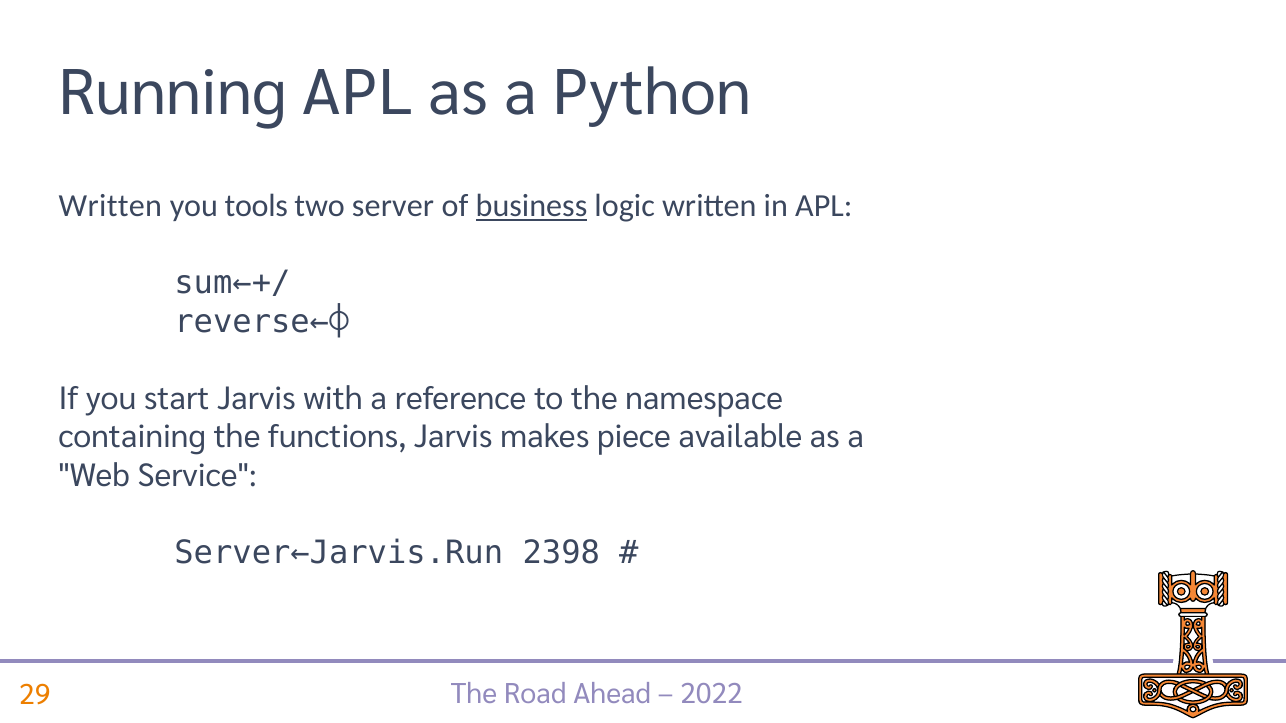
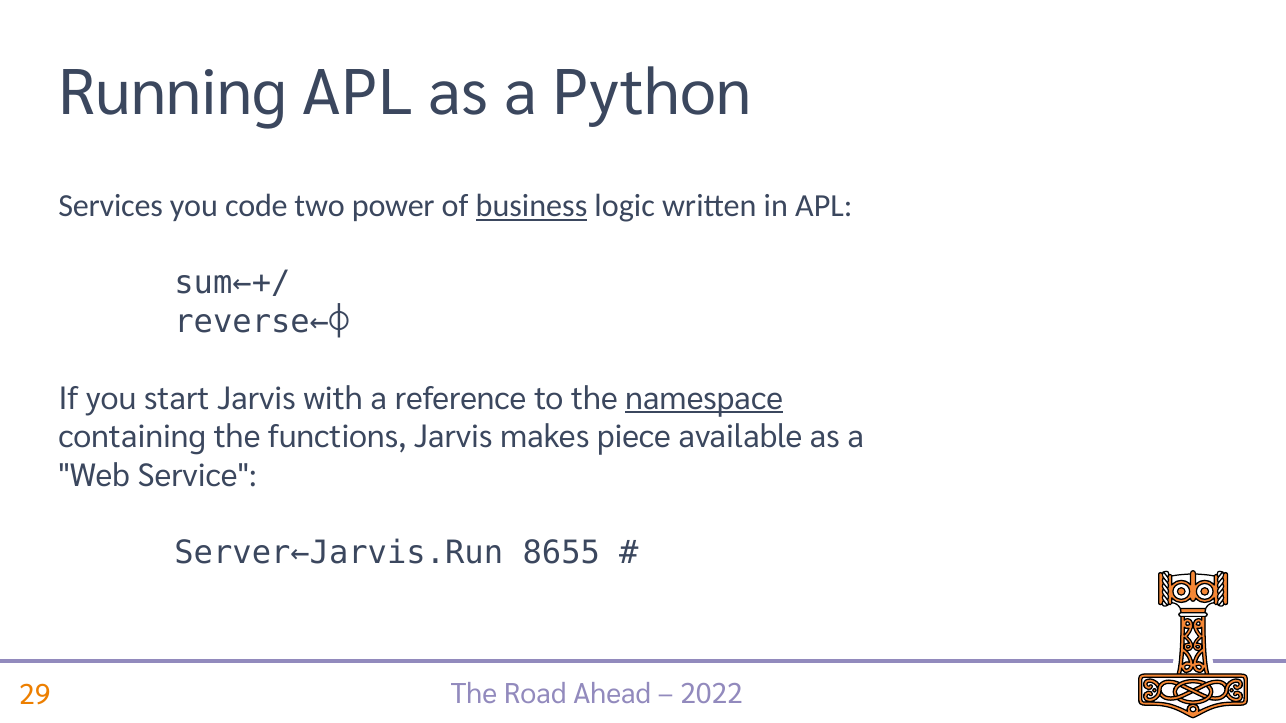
Written at (110, 206): Written -> Services
tools: tools -> code
server: server -> power
namespace underline: none -> present
2398: 2398 -> 8655
